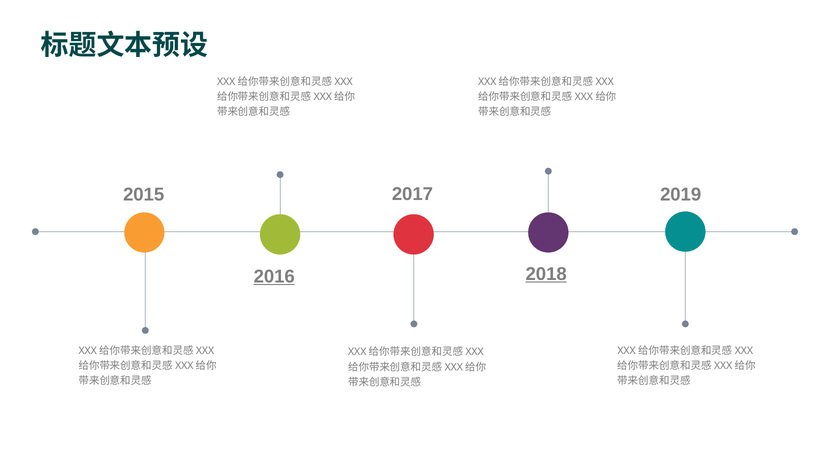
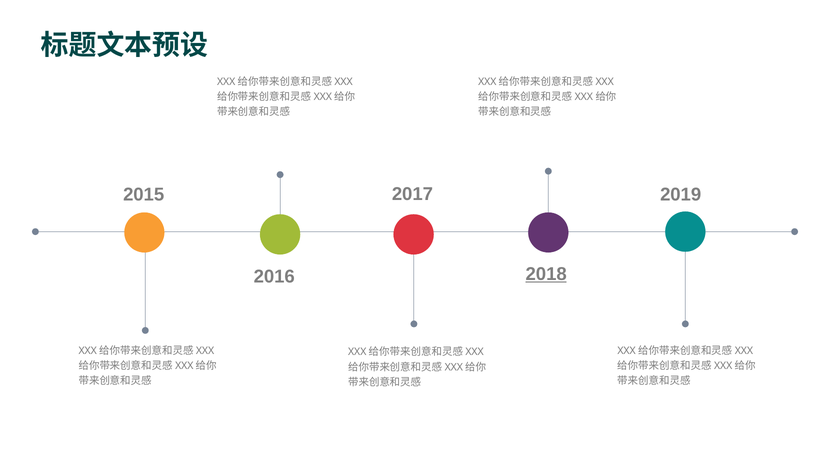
2016 underline: present -> none
